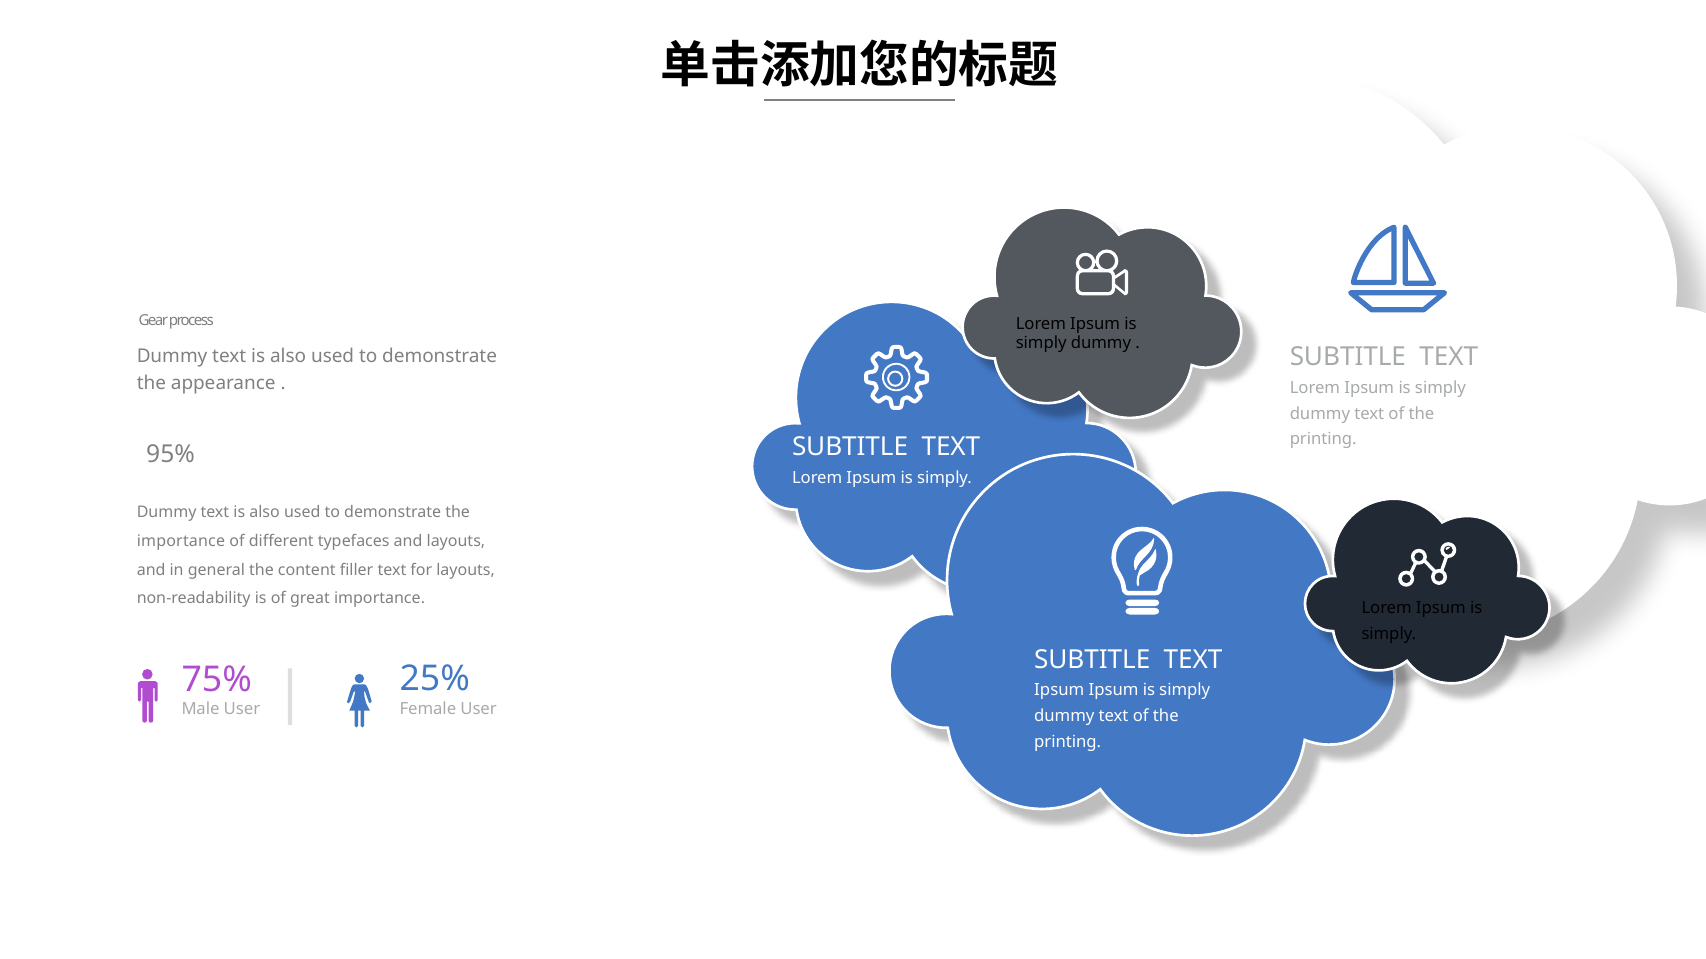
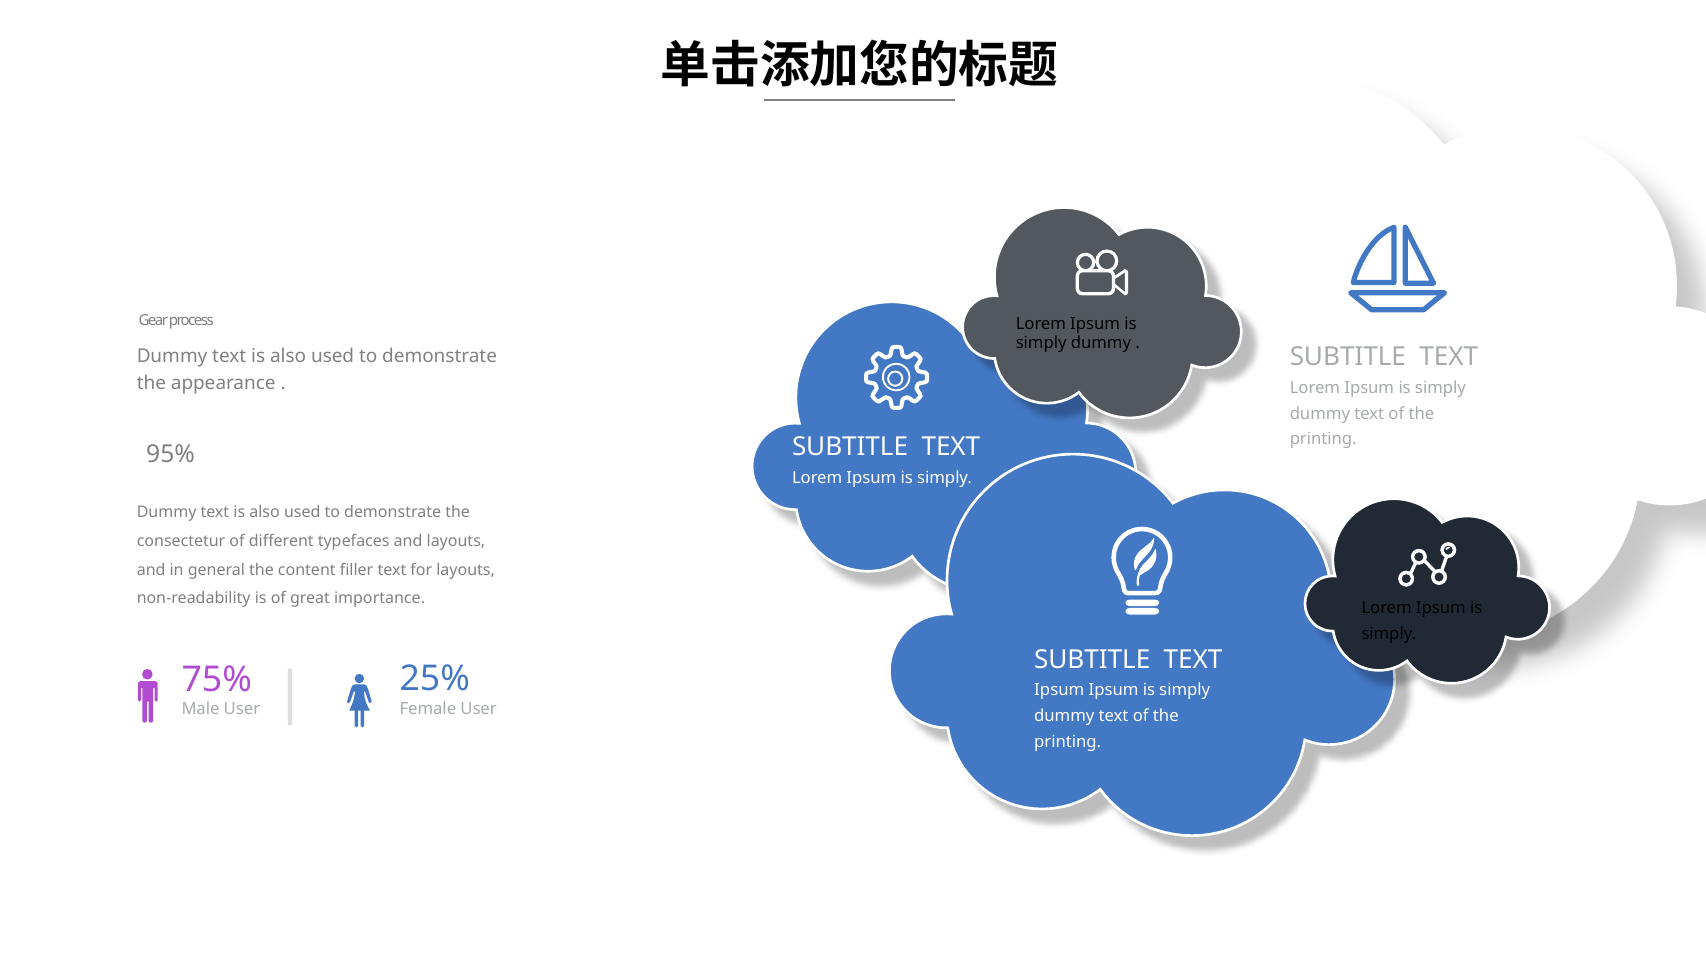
importance at (181, 541): importance -> consectetur
